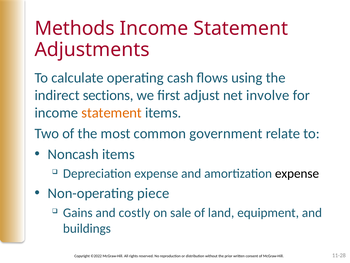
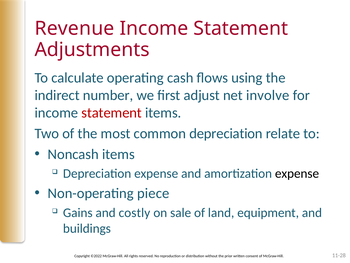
Methods: Methods -> Revenue
sections: sections -> number
statement at (112, 113) colour: orange -> red
common government: government -> depreciation
